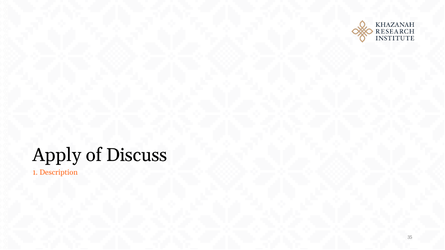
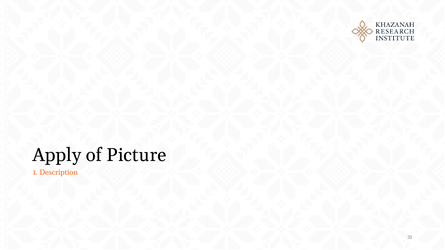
Discuss: Discuss -> Picture
